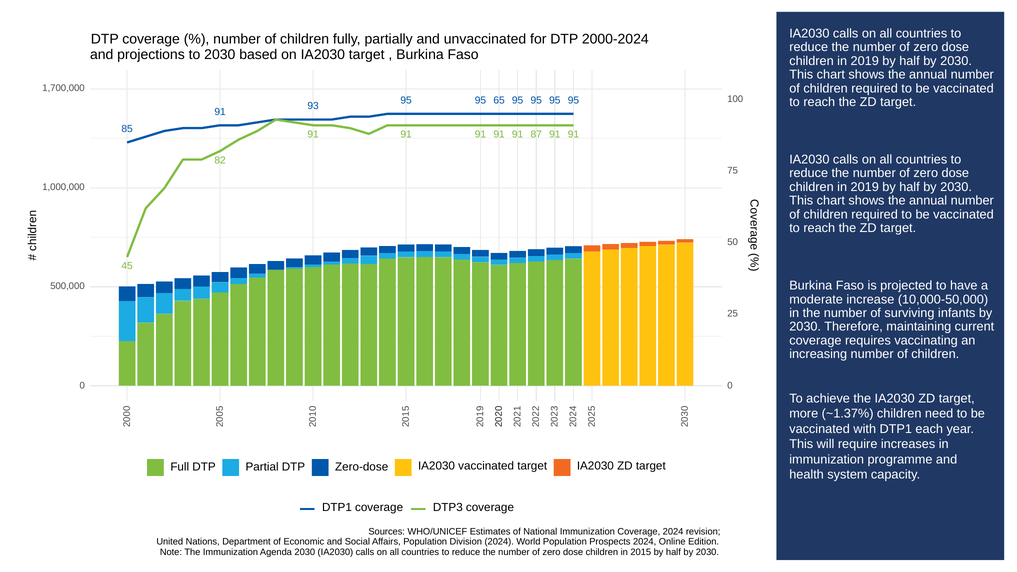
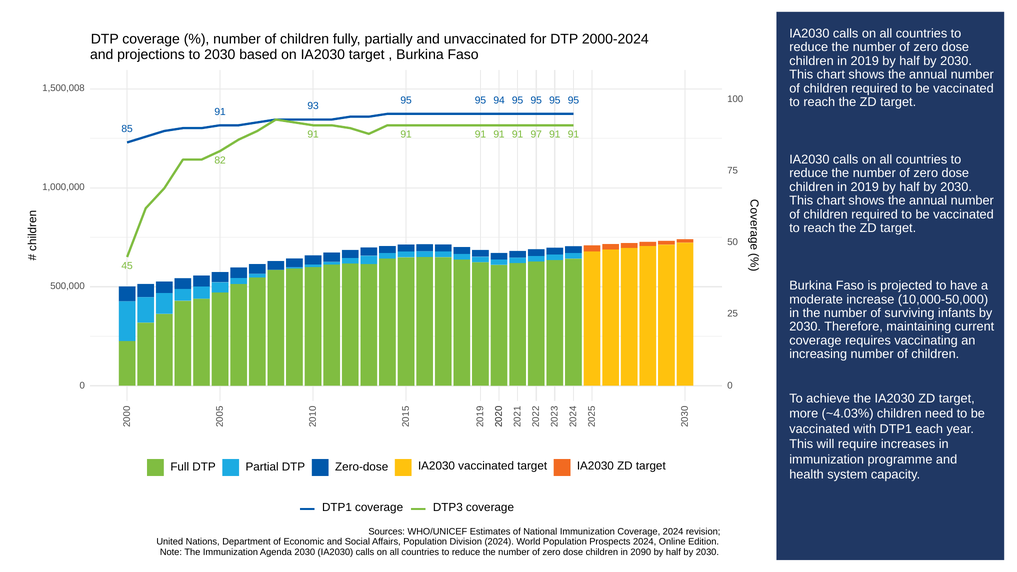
1,700,000: 1,700,000 -> 1,500,008
65: 65 -> 94
87: 87 -> 97
~1.37%: ~1.37% -> ~4.03%
2015: 2015 -> 2090
